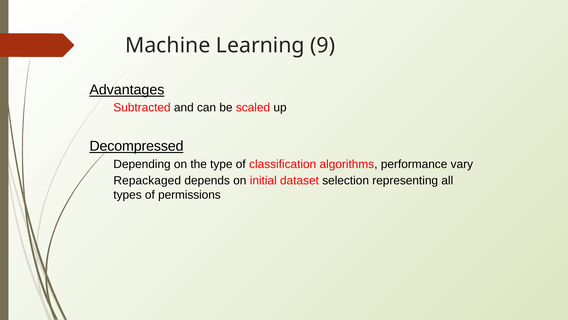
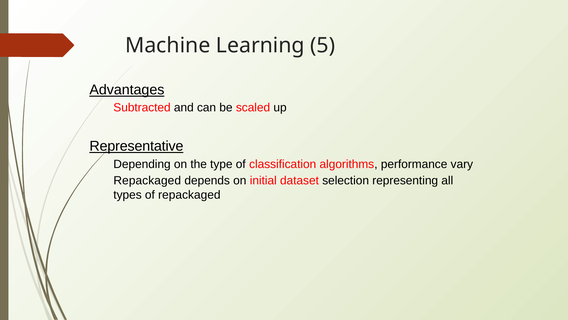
9: 9 -> 5
Decompressed: Decompressed -> Representative
of permissions: permissions -> repackaged
